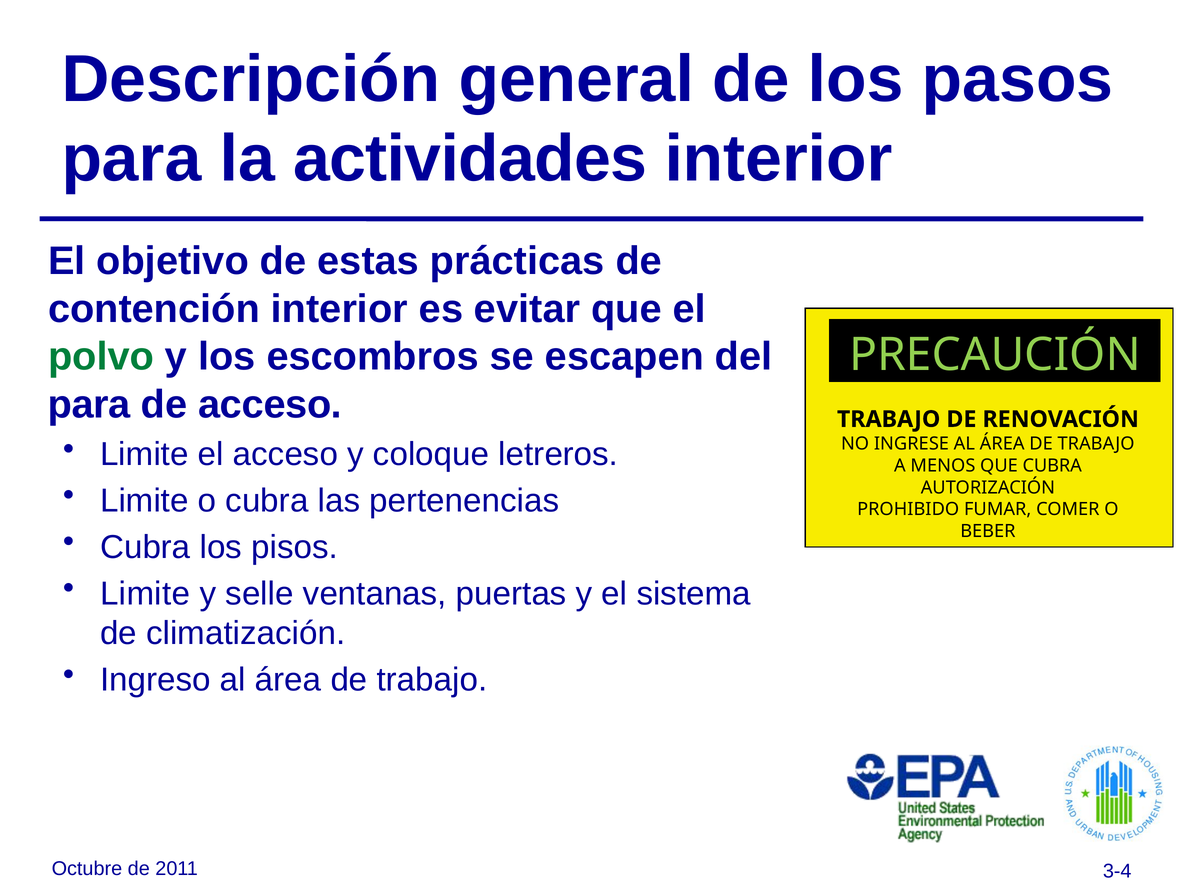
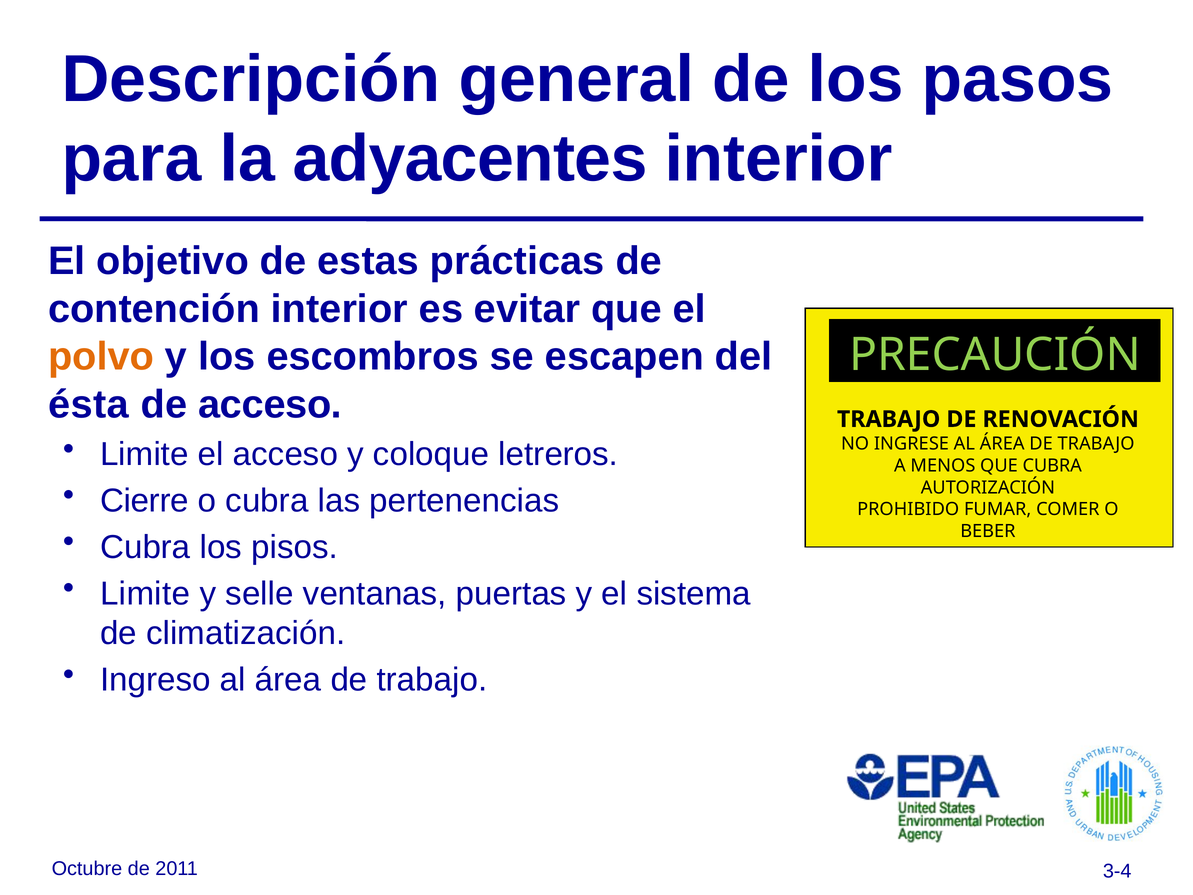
actividades: actividades -> adyacentes
polvo colour: green -> orange
para at (89, 404): para -> ésta
Limite at (144, 501): Limite -> Cierre
